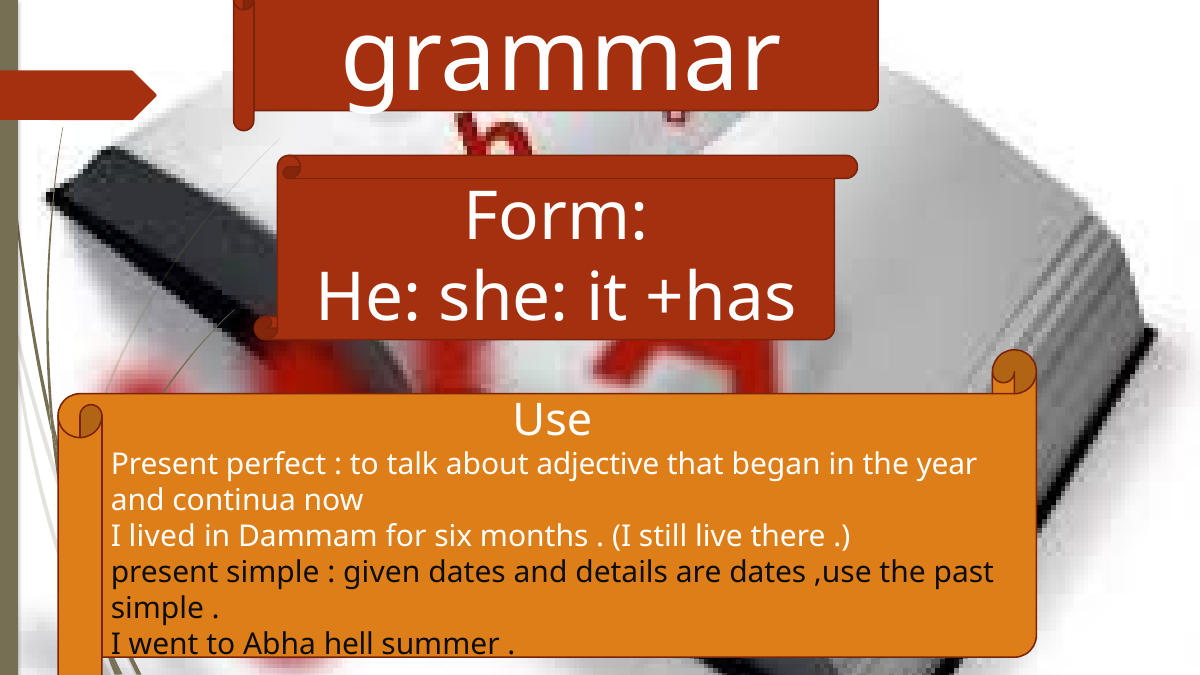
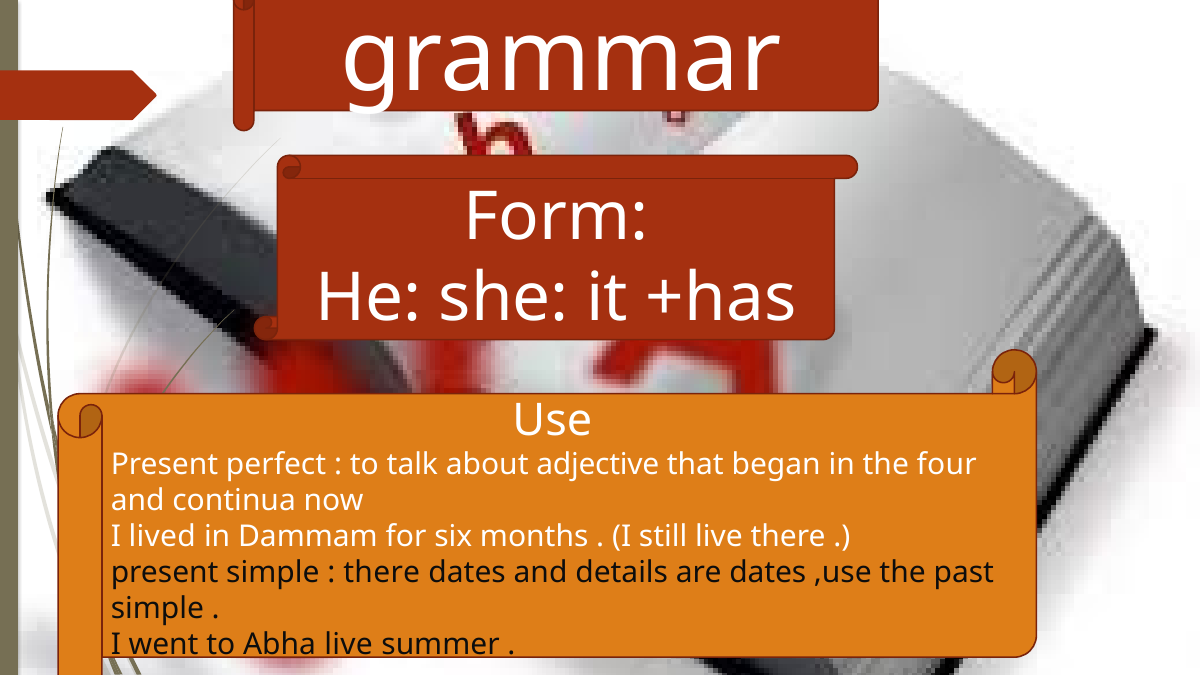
year: year -> four
given at (382, 573): given -> there
Abha hell: hell -> live
